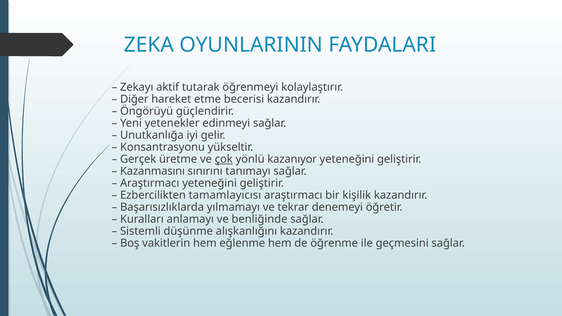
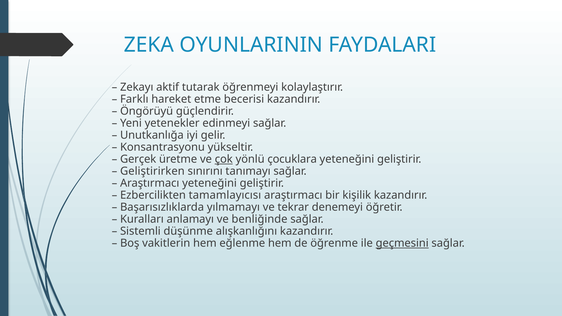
Diğer: Diğer -> Farklı
kazanıyor: kazanıyor -> çocuklara
Kazanmasını: Kazanmasını -> Geliştirirken
geçmesini underline: none -> present
